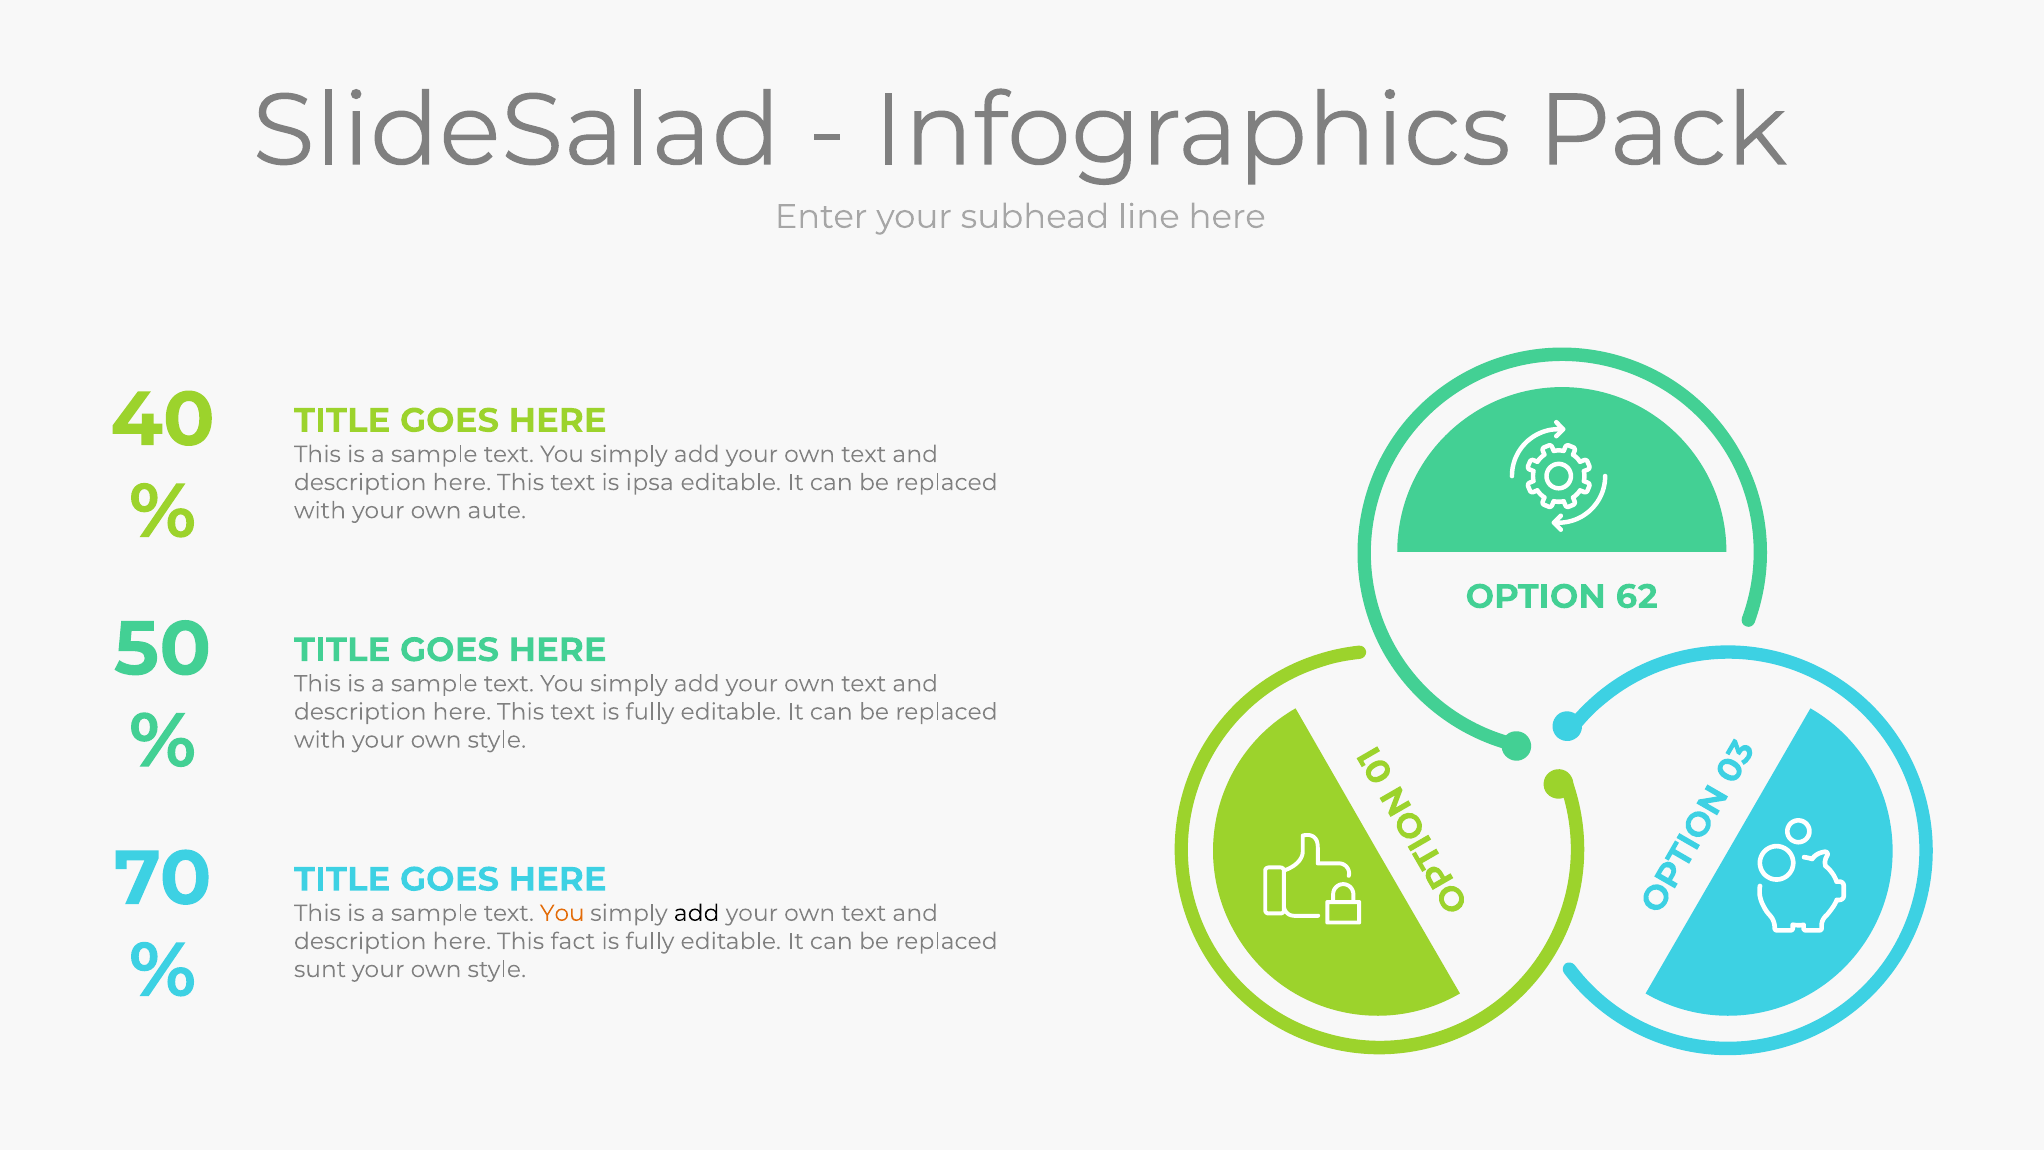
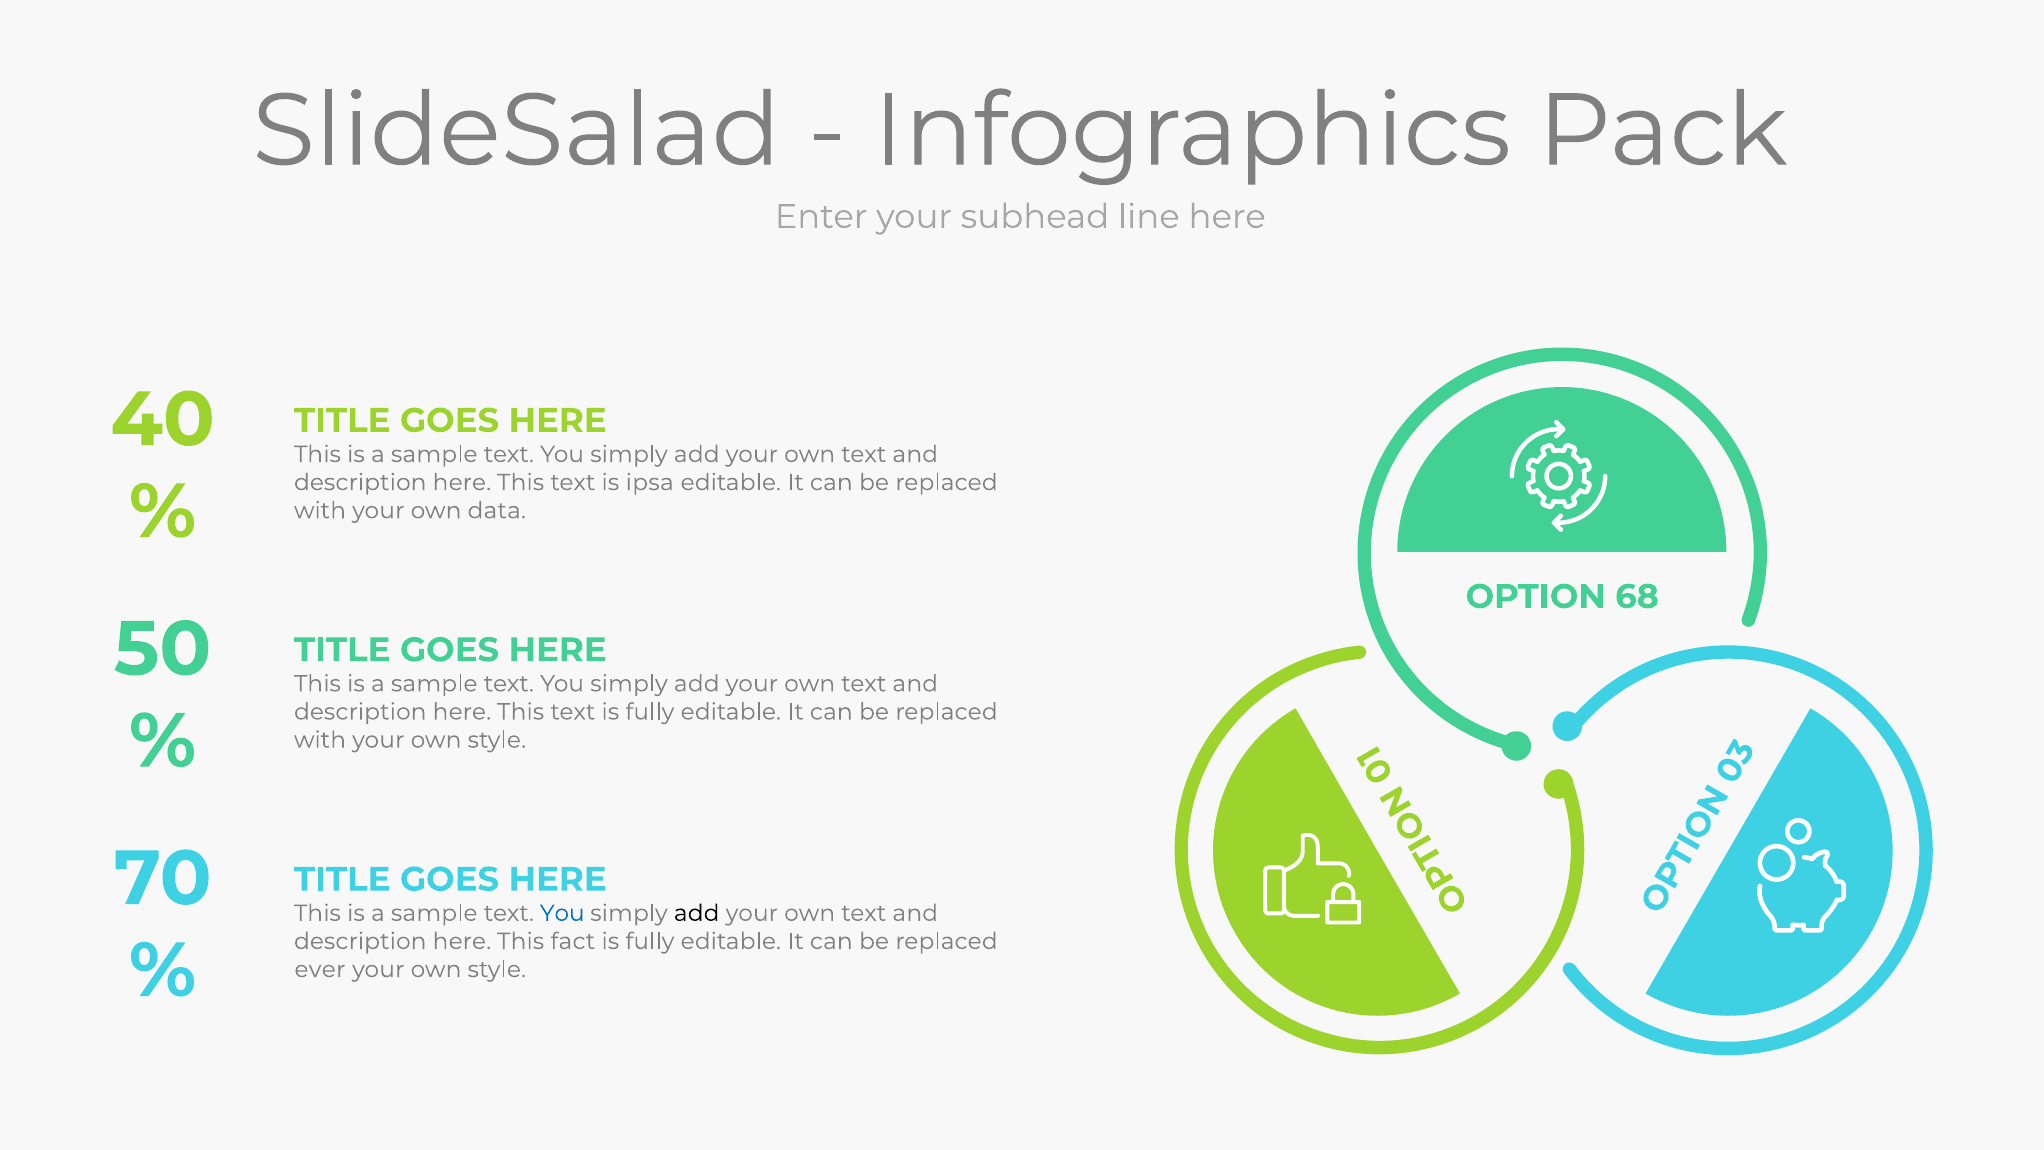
aute: aute -> data
62: 62 -> 68
You at (562, 913) colour: orange -> blue
sunt: sunt -> ever
